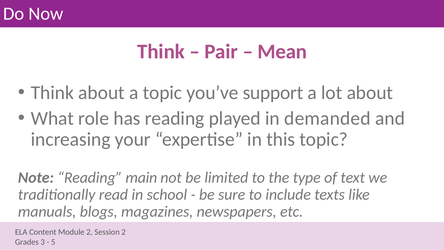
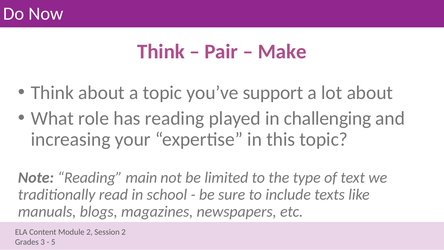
Mean: Mean -> Make
demanded: demanded -> challenging
